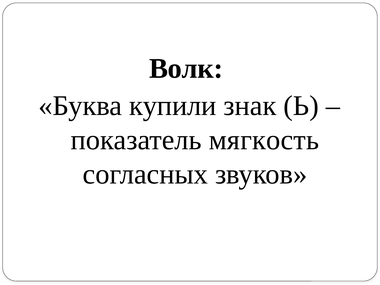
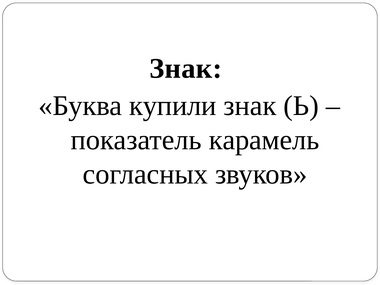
Волк at (186, 68): Волк -> Знак
мягкость: мягкость -> карамель
